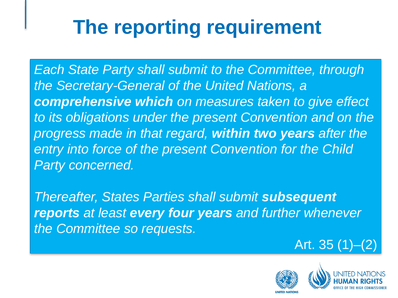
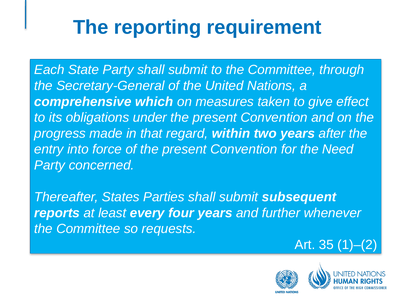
Child: Child -> Need
